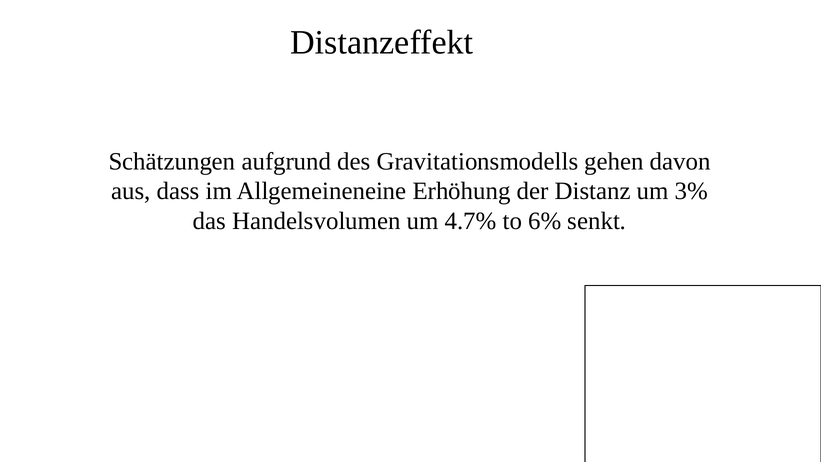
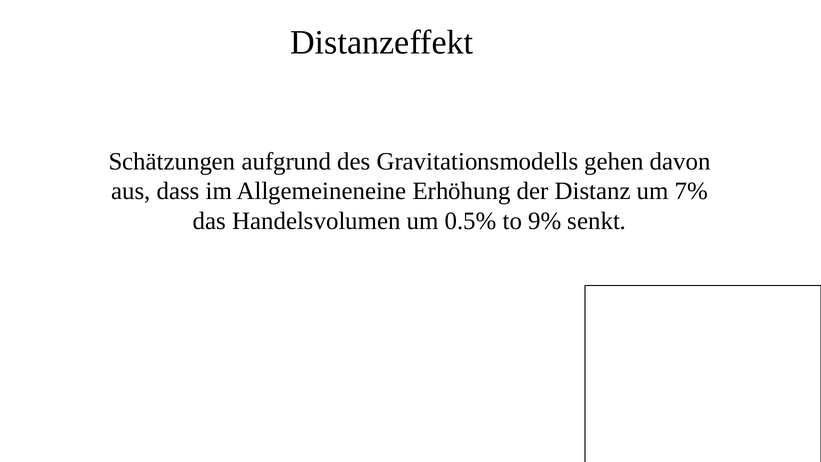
3%: 3% -> 7%
4.7%: 4.7% -> 0.5%
6%: 6% -> 9%
